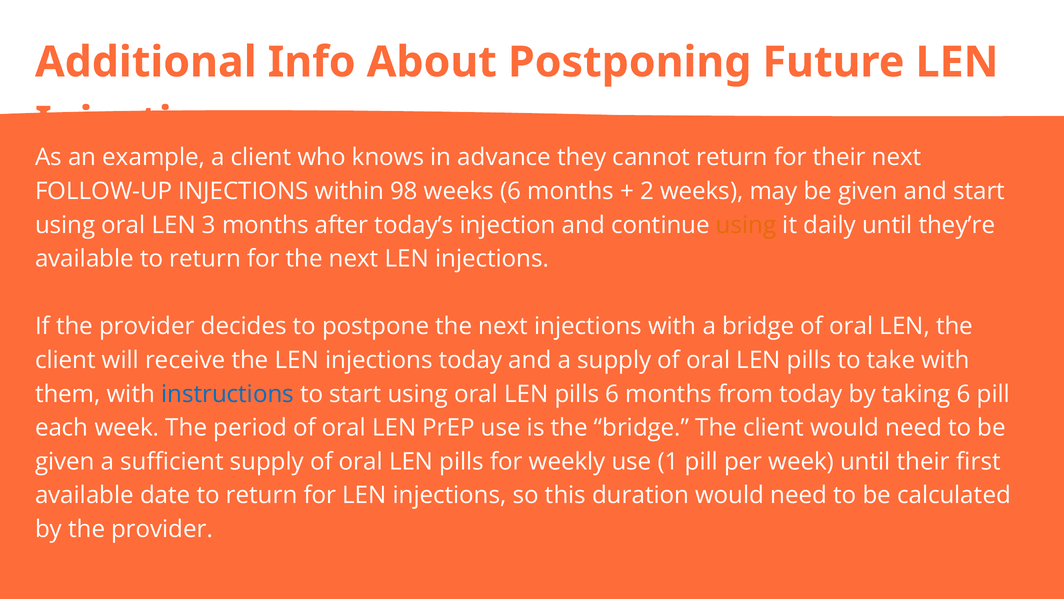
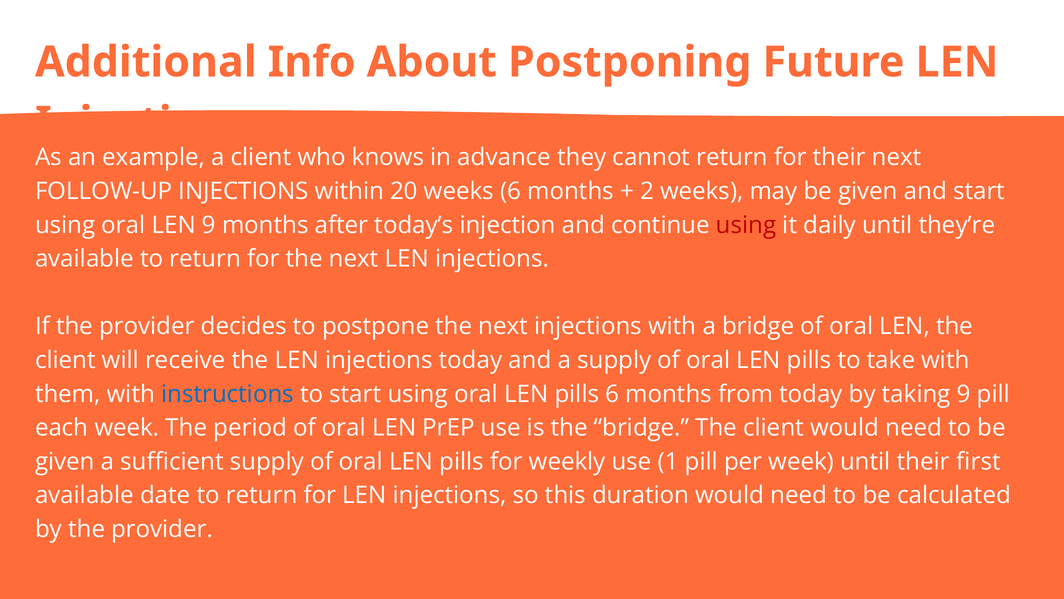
98: 98 -> 20
LEN 3: 3 -> 9
using at (746, 225) colour: orange -> red
taking 6: 6 -> 9
